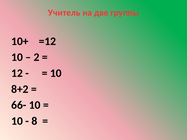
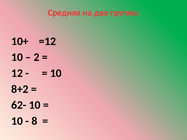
Учитель: Учитель -> Средняя
66-: 66- -> 62-
